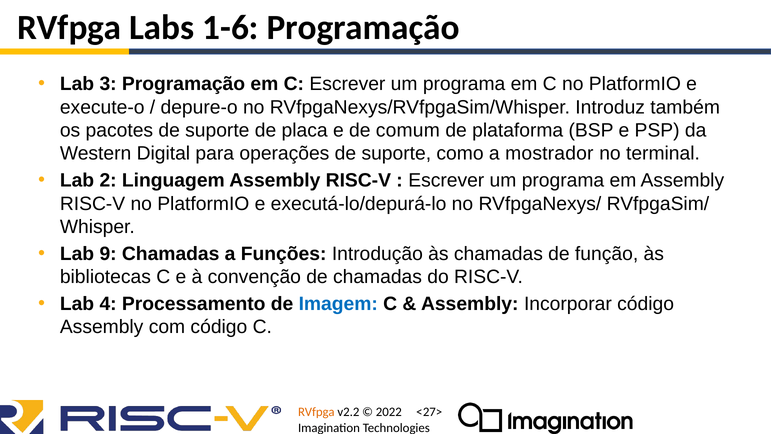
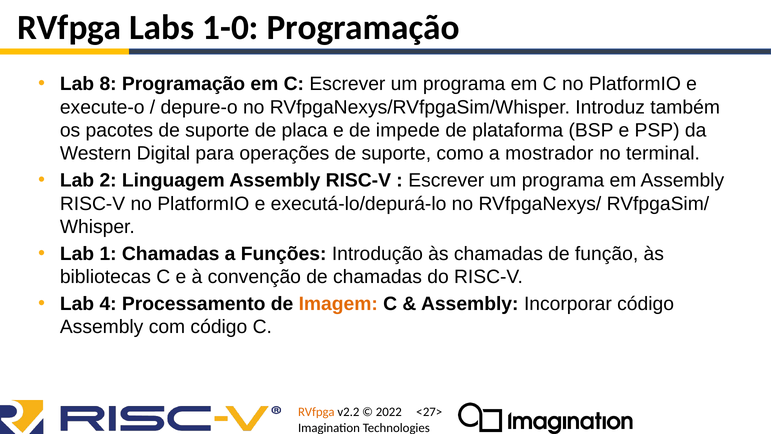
1-6: 1-6 -> 1-0
3: 3 -> 8
comum: comum -> impede
9: 9 -> 1
Imagem colour: blue -> orange
